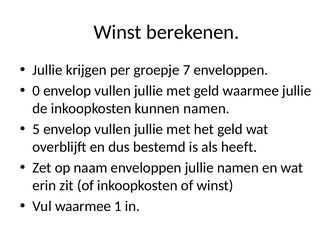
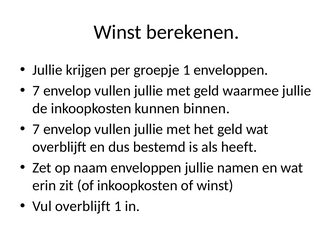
groepje 7: 7 -> 1
0 at (36, 91): 0 -> 7
kunnen namen: namen -> binnen
5 at (36, 129): 5 -> 7
Vul waarmee: waarmee -> overblijft
